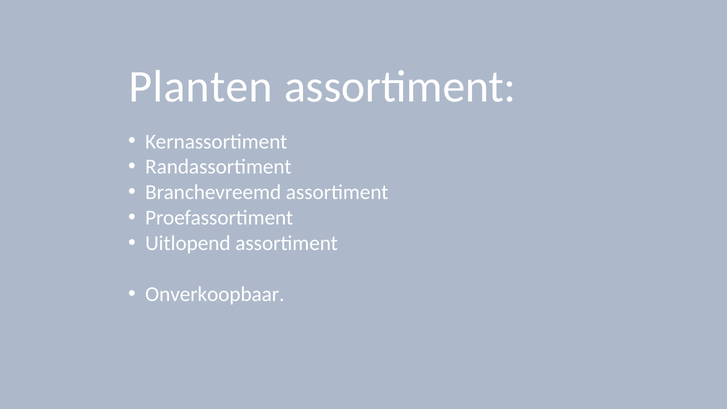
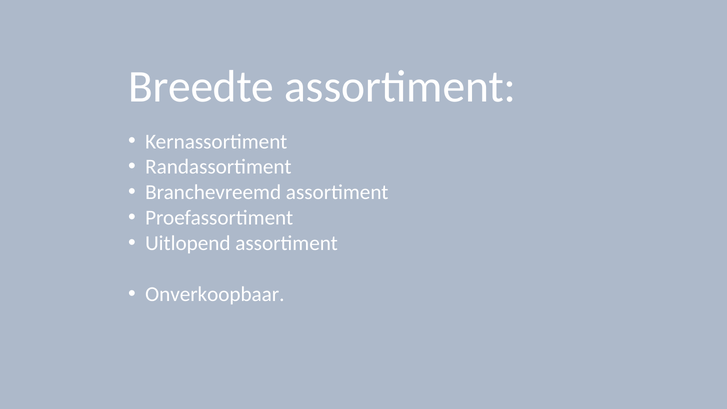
Planten: Planten -> Breedte
